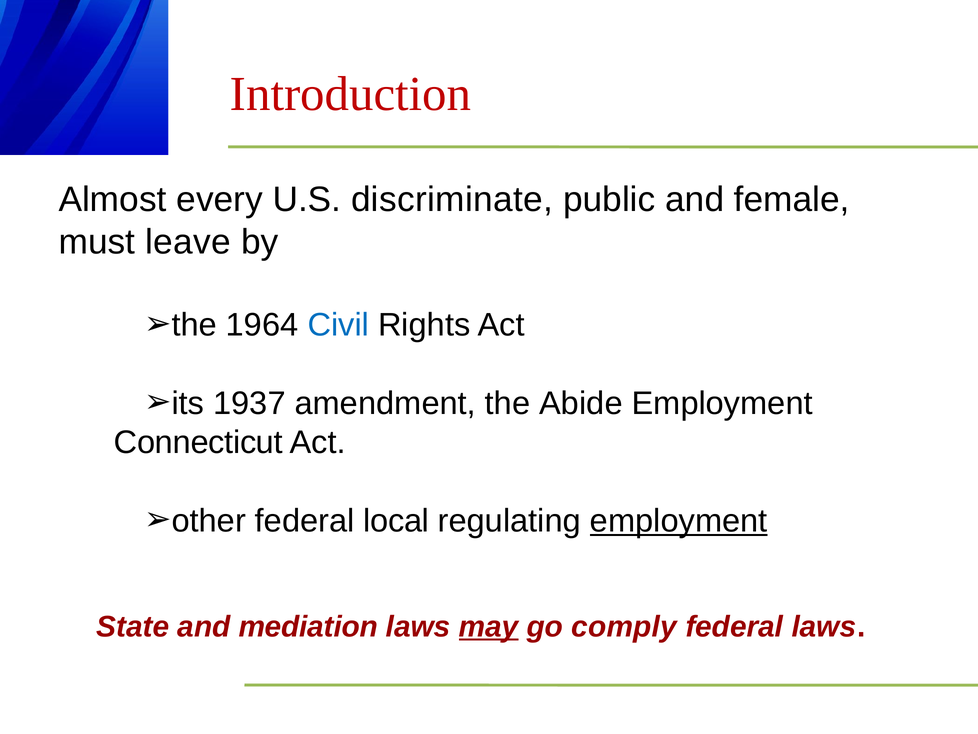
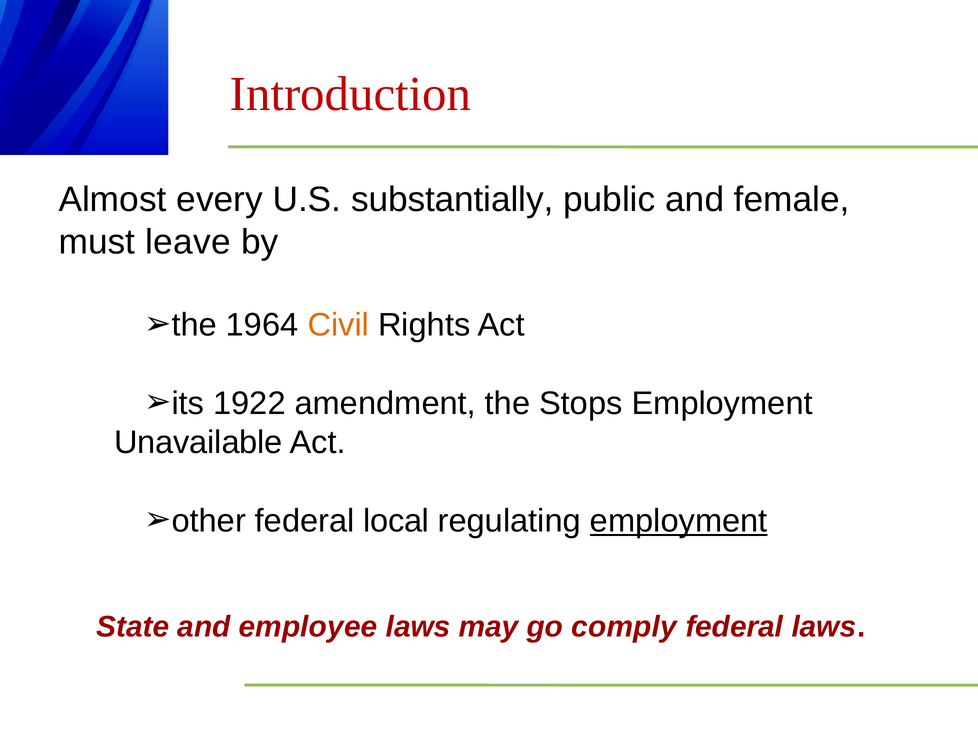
discriminate: discriminate -> substantially
Civil colour: blue -> orange
1937: 1937 -> 1922
Abide: Abide -> Stops
Connecticut: Connecticut -> Unavailable
mediation: mediation -> employee
may underline: present -> none
